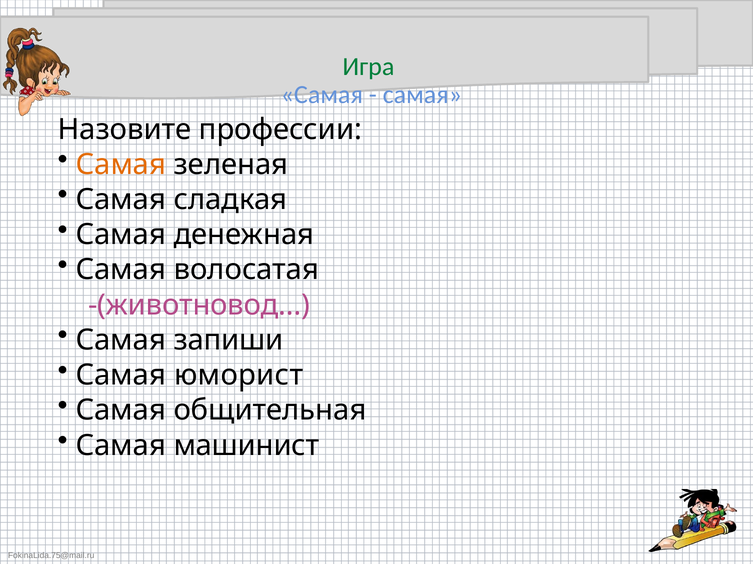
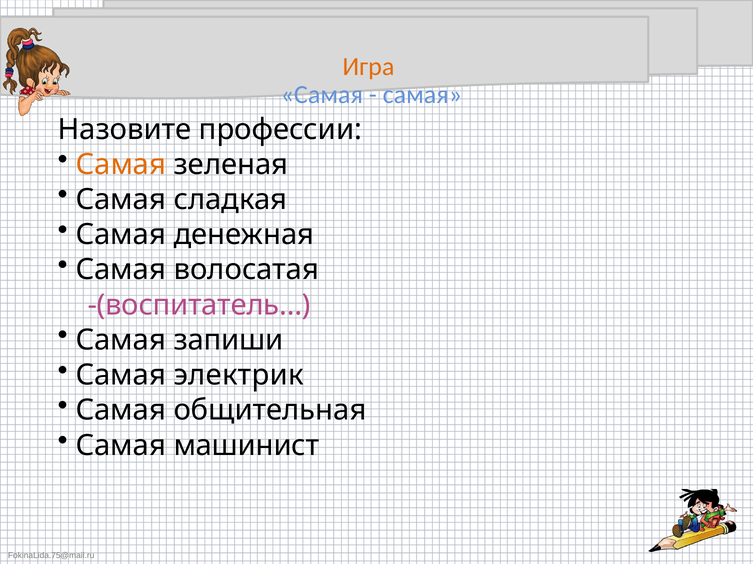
Игра colour: green -> orange
-(животновод…: -(животновод… -> -(воспитатель…
юморист: юморист -> электрик
